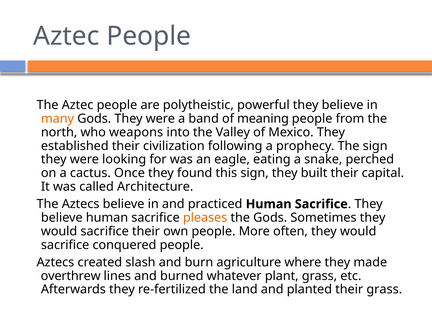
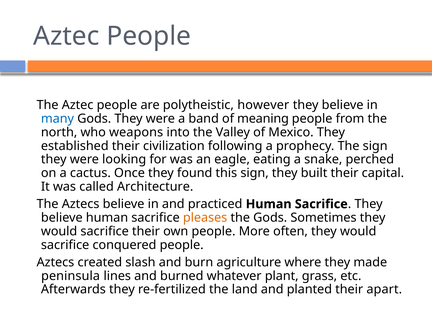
powerful: powerful -> however
many colour: orange -> blue
overthrew: overthrew -> peninsula
their grass: grass -> apart
